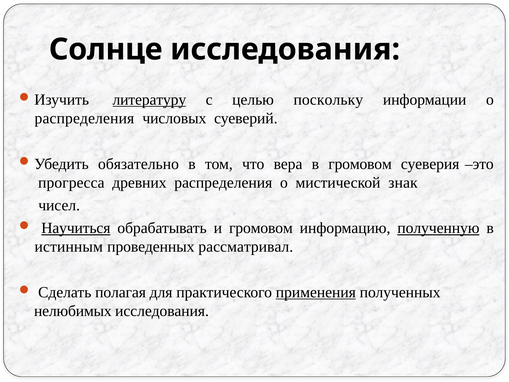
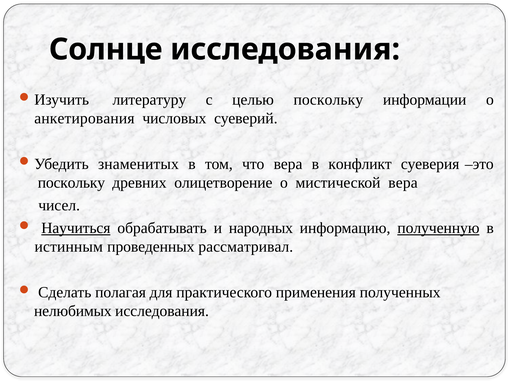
литературу underline: present -> none
распределения at (84, 118): распределения -> анкетирования
обязательно: обязательно -> знаменитых
в громовом: громовом -> конфликт
прогресса at (71, 182): прогресса -> поскольку
древних распределения: распределения -> олицетворение
мистической знак: знак -> вера
и громовом: громовом -> народных
применения underline: present -> none
